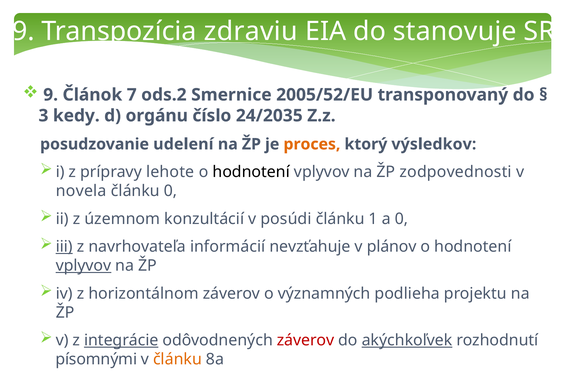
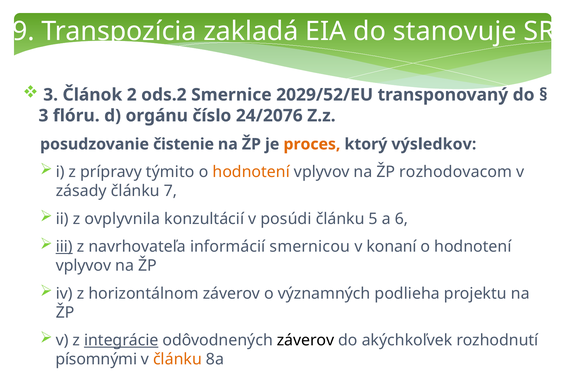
zdraviu: zdraviu -> zakladá
9 at (51, 95): 9 -> 3
7: 7 -> 2
2005/52/EU: 2005/52/EU -> 2029/52/EU
kedy: kedy -> flóru
24/2035: 24/2035 -> 24/2076
udelení: udelení -> čistenie
lehote: lehote -> týmito
hodnotení at (251, 172) colour: black -> orange
zodpovednosti: zodpovednosti -> rozhodovacom
novela: novela -> zásady
článku 0: 0 -> 7
územnom: územnom -> ovplyvnila
1: 1 -> 5
a 0: 0 -> 6
nevzťahuje: nevzťahuje -> smernicou
plánov: plánov -> konaní
vplyvov at (83, 266) underline: present -> none
záverov at (306, 340) colour: red -> black
akýchkoľvek underline: present -> none
